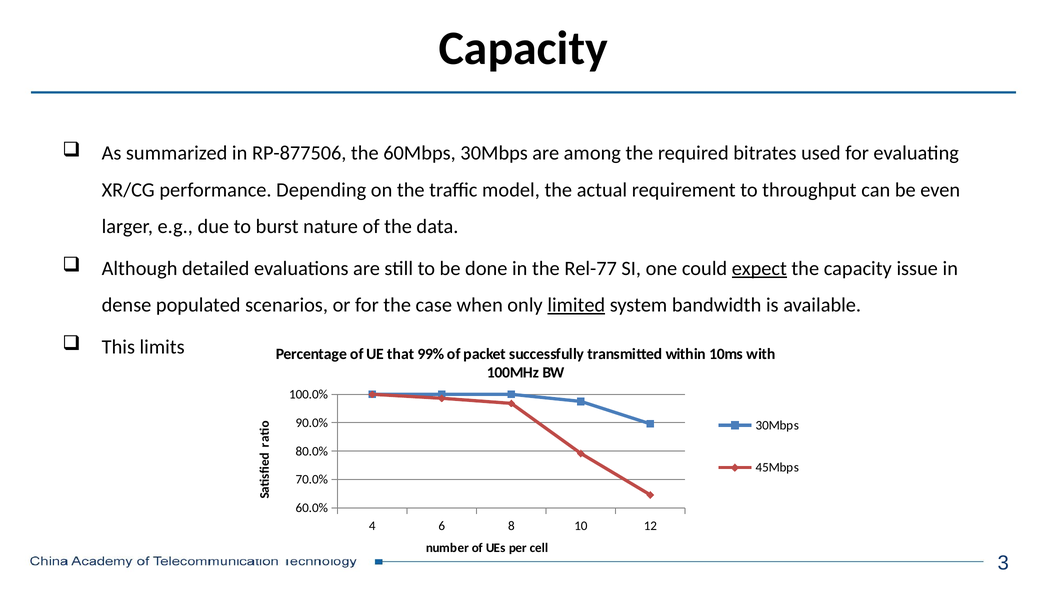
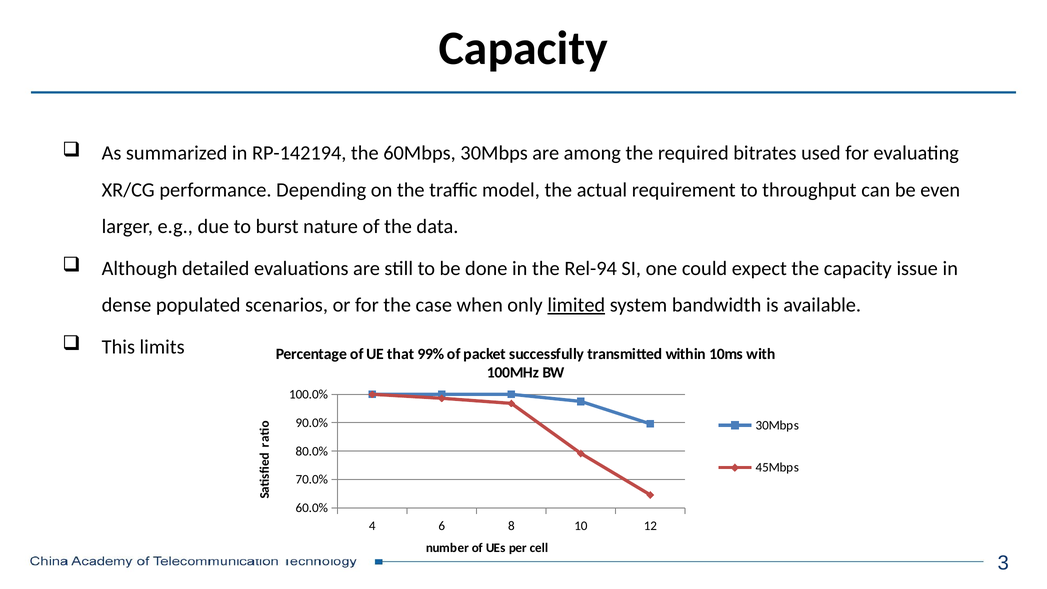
RP-877506: RP-877506 -> RP-142194
Rel-77: Rel-77 -> Rel-94
expect underline: present -> none
